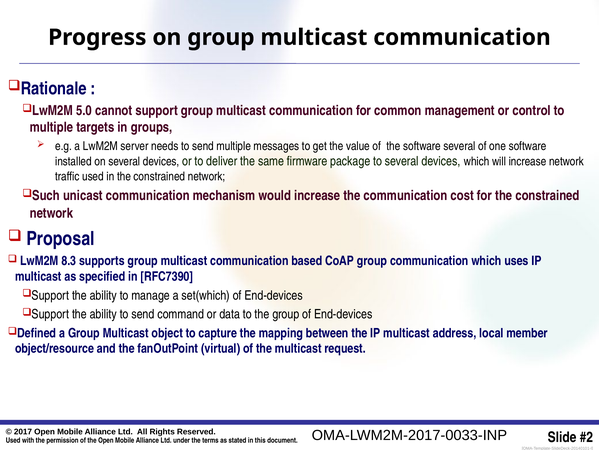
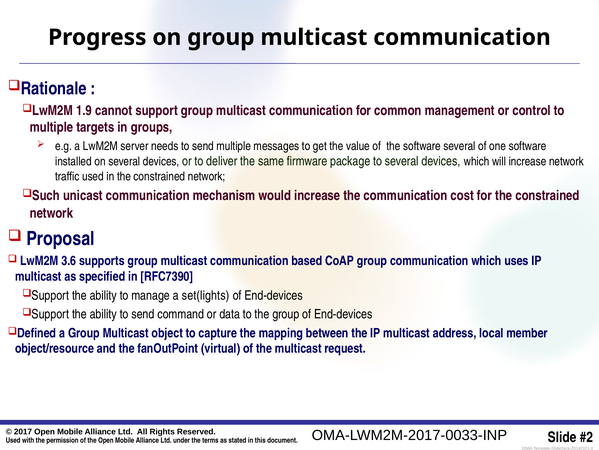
5.0: 5.0 -> 1.9
8.3: 8.3 -> 3.6
set(which: set(which -> set(lights
